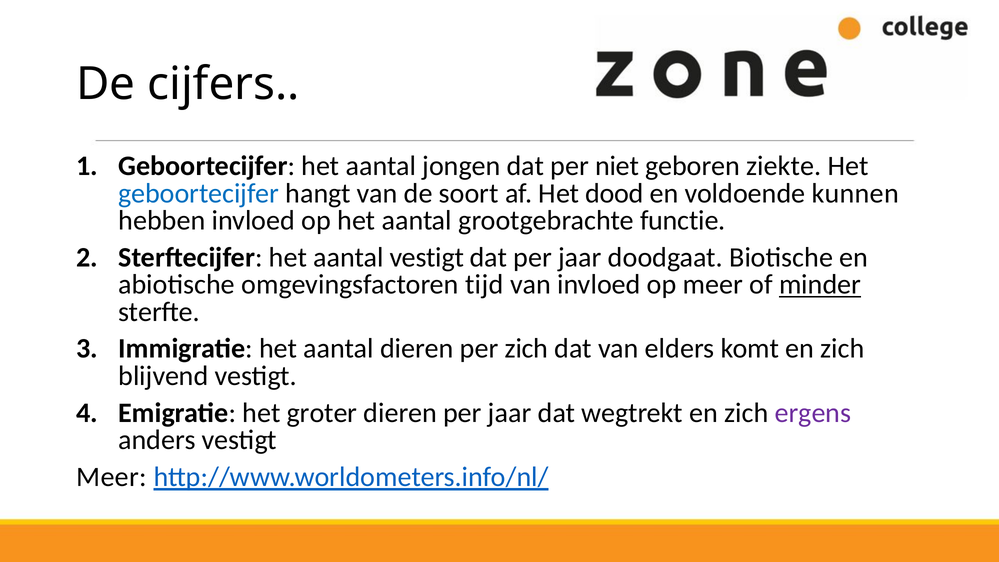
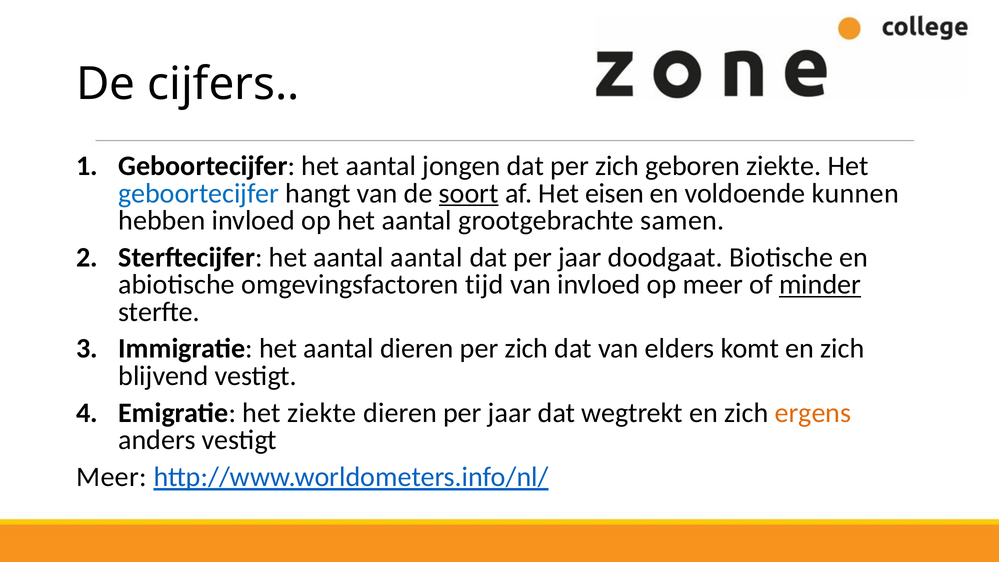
dat per niet: niet -> zich
soort underline: none -> present
dood: dood -> eisen
functie: functie -> samen
aantal vestigt: vestigt -> aantal
het groter: groter -> ziekte
ergens colour: purple -> orange
